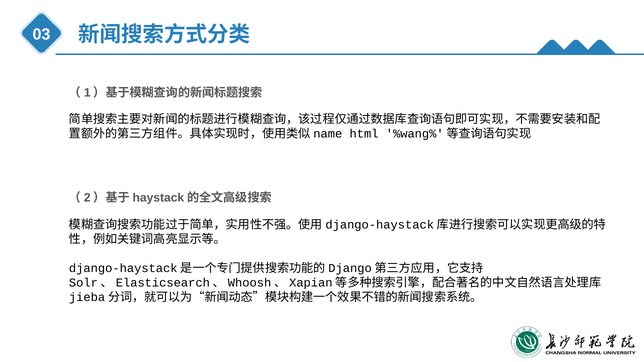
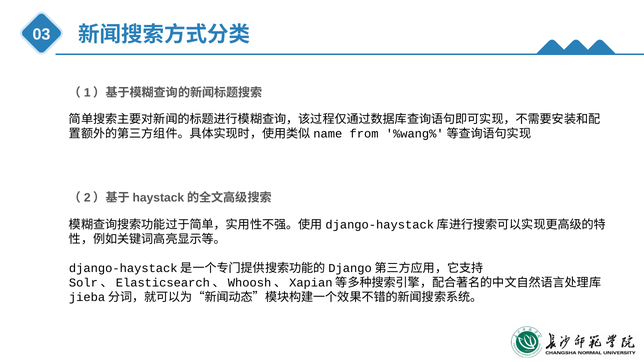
html: html -> from
